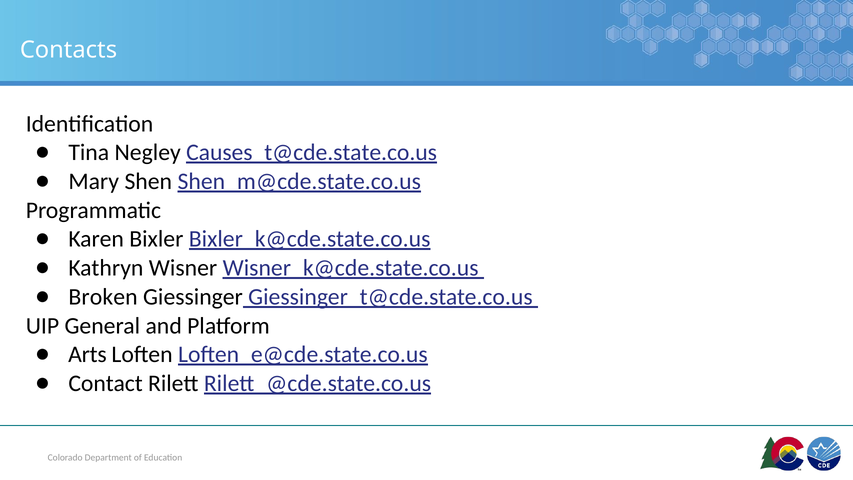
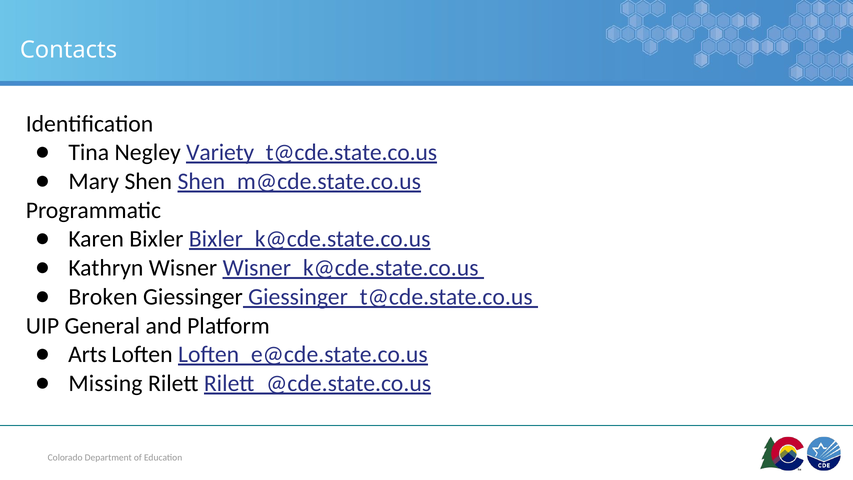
Causes_t@cde.state.co.us: Causes_t@cde.state.co.us -> Variety_t@cde.state.co.us
Contact: Contact -> Missing
